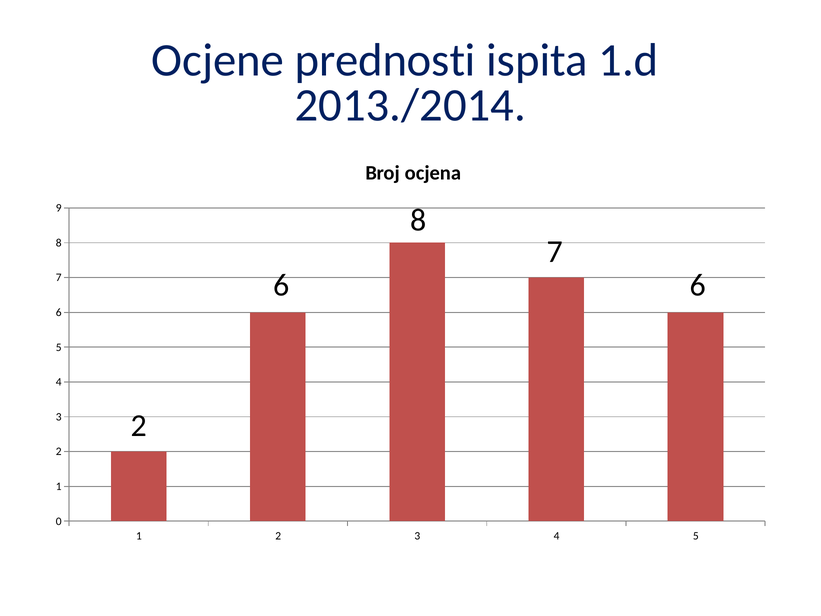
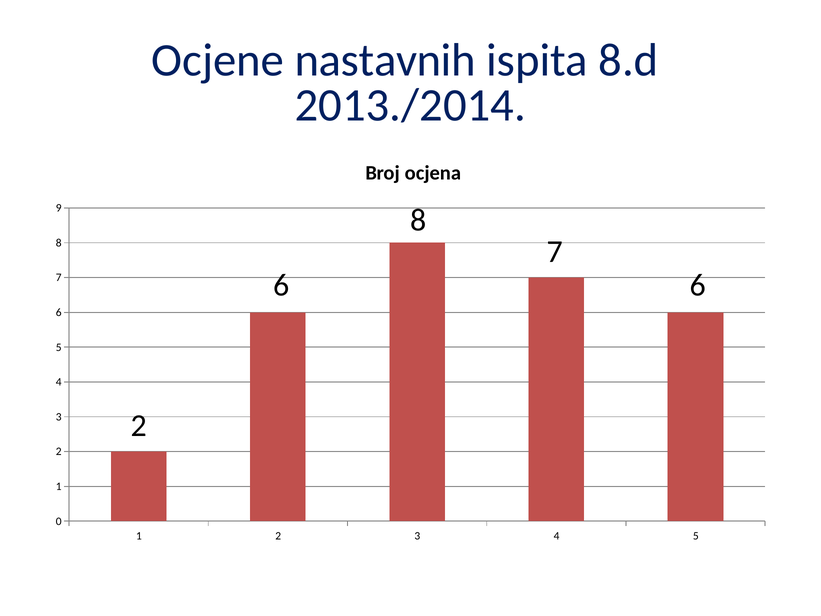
prednosti: prednosti -> nastavnih
1.d: 1.d -> 8.d
